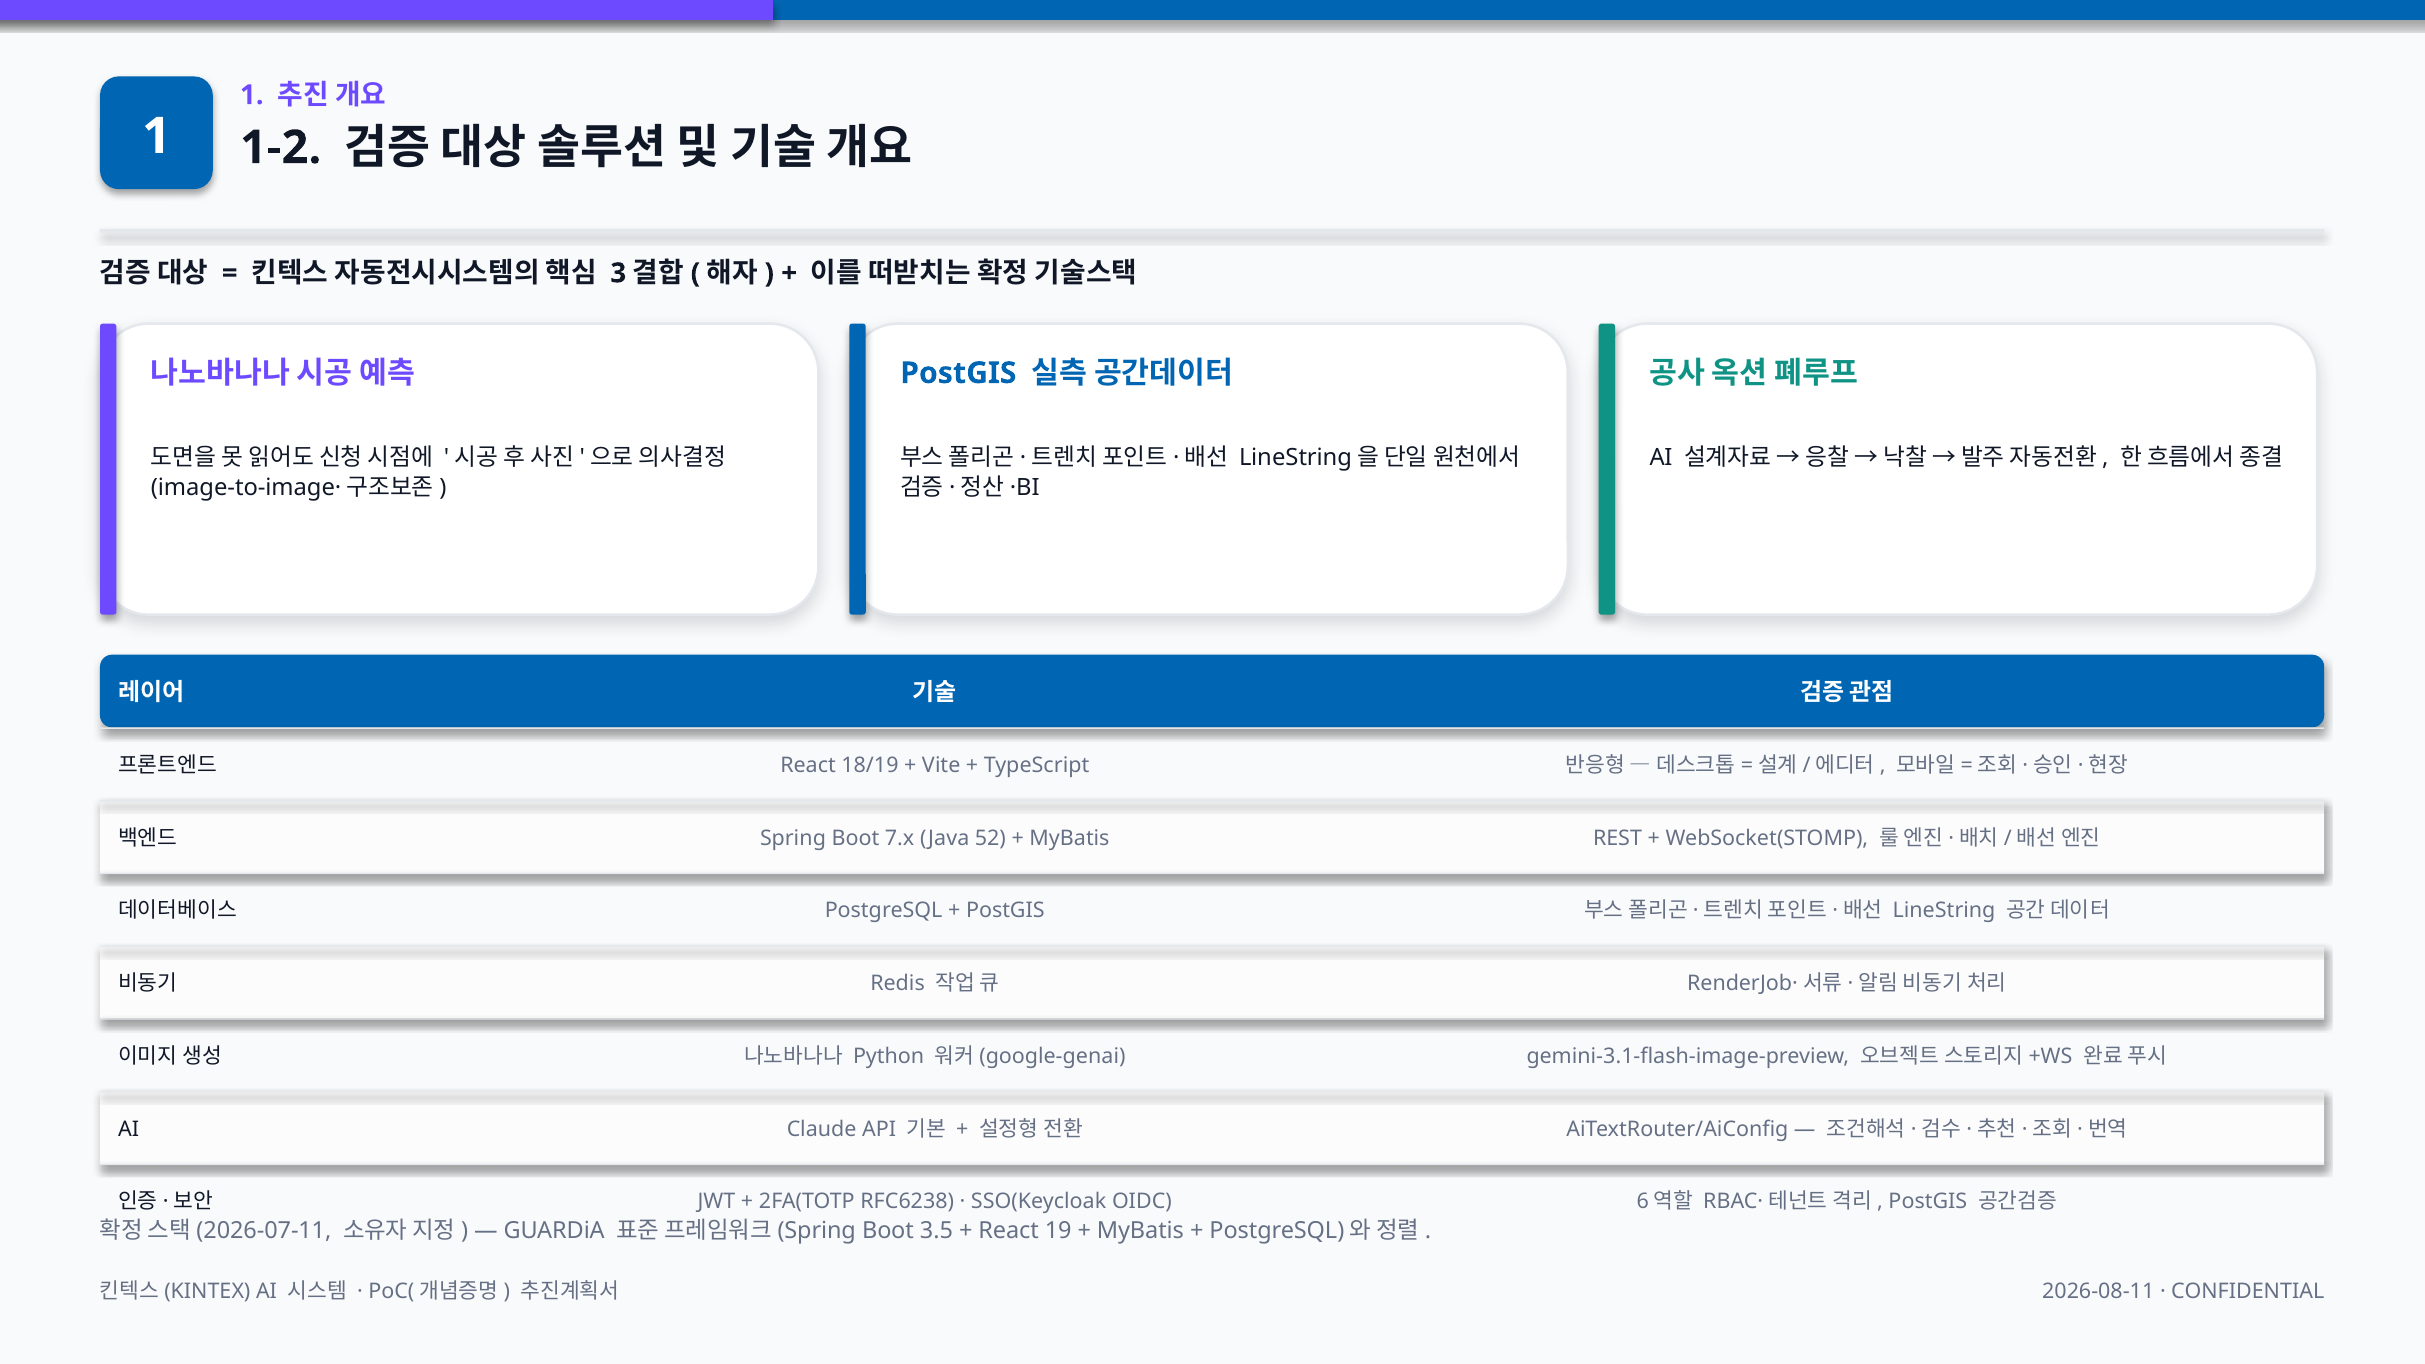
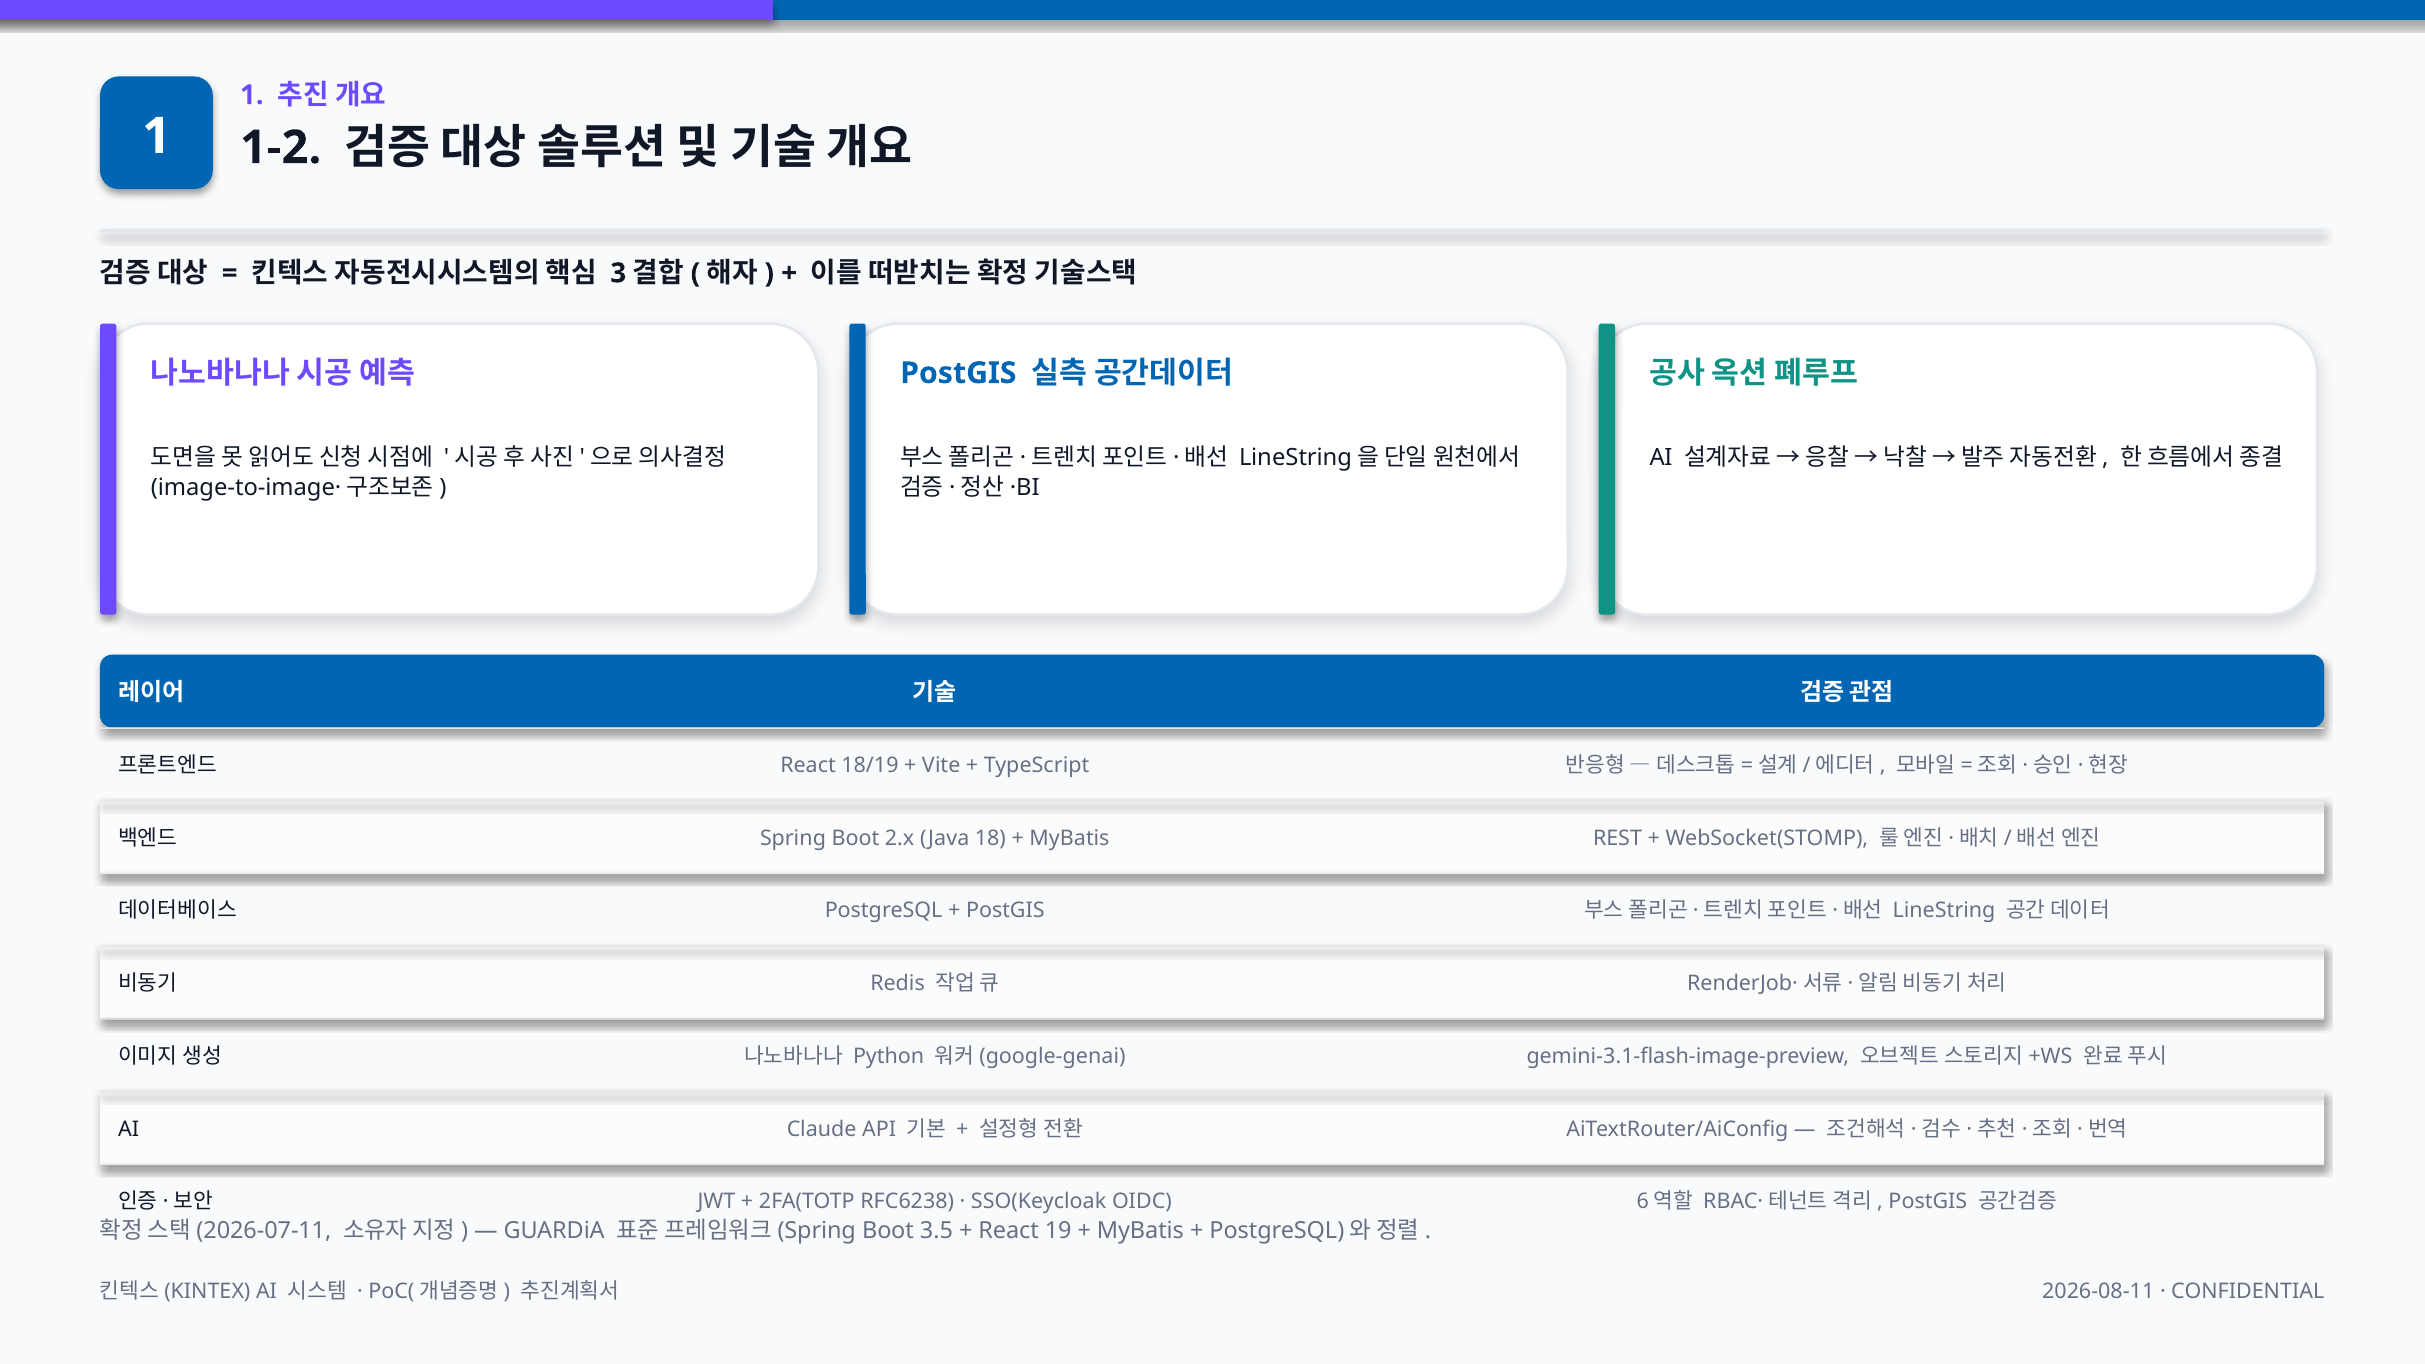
7.x: 7.x -> 2.x
52: 52 -> 18
